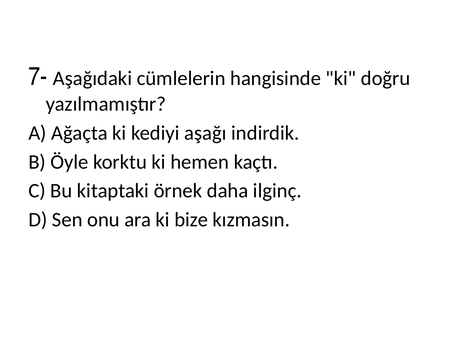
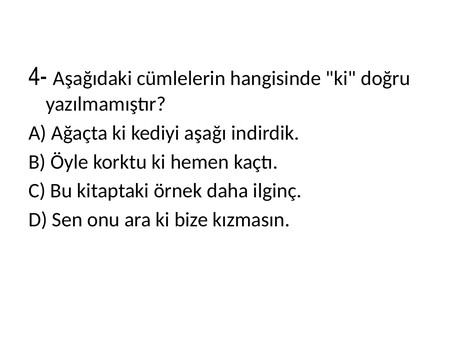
7-: 7- -> 4-
